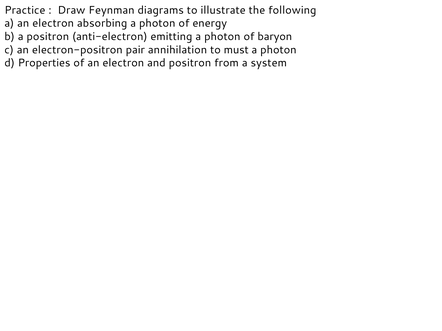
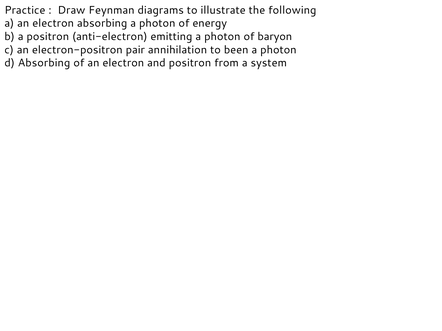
must: must -> been
d Properties: Properties -> Absorbing
